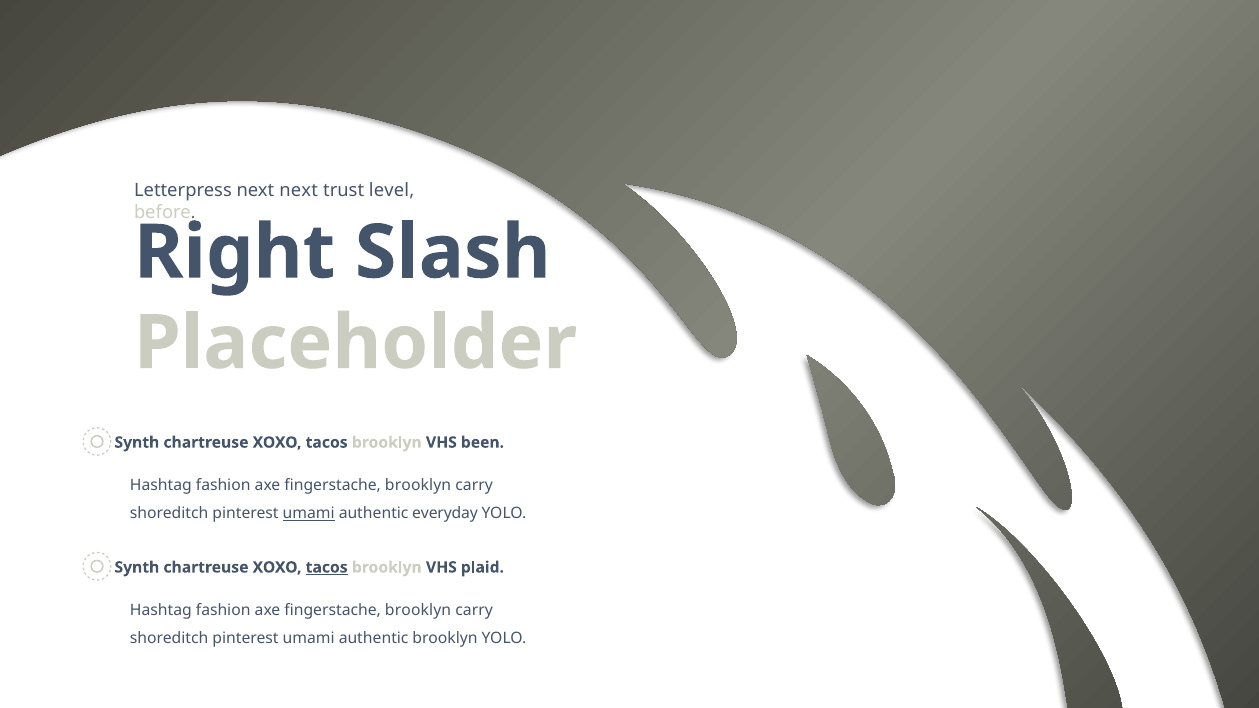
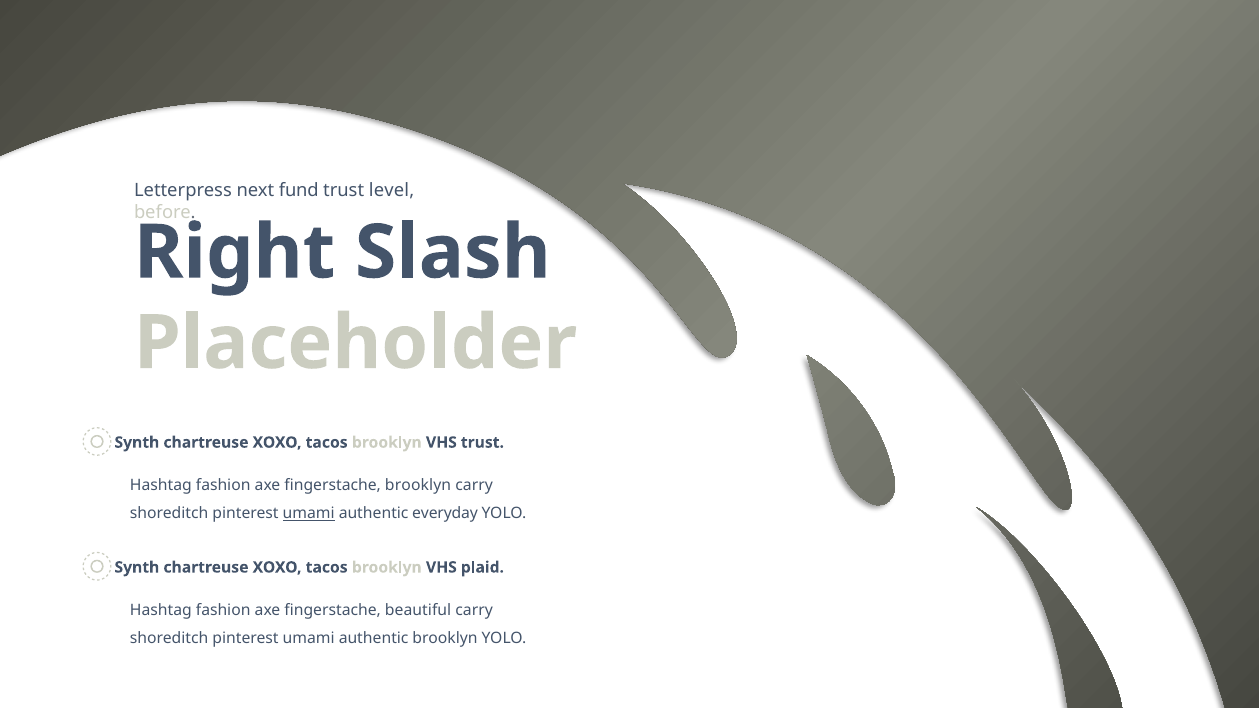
next next: next -> fund
VHS been: been -> trust
tacos at (327, 567) underline: present -> none
brooklyn at (418, 610): brooklyn -> beautiful
